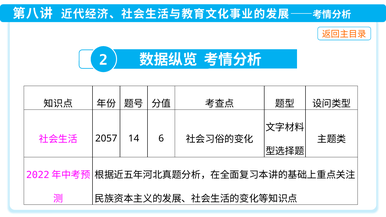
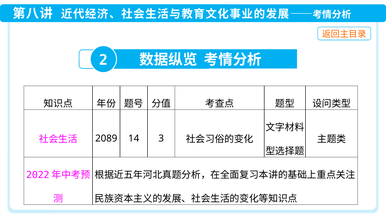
2057: 2057 -> 2089
6: 6 -> 3
